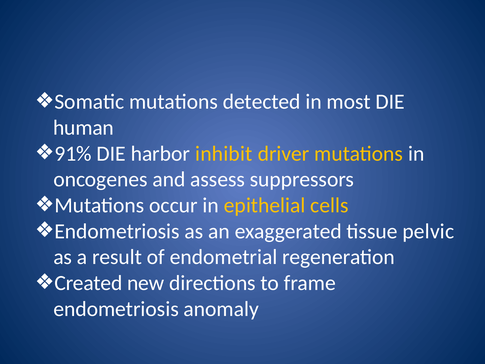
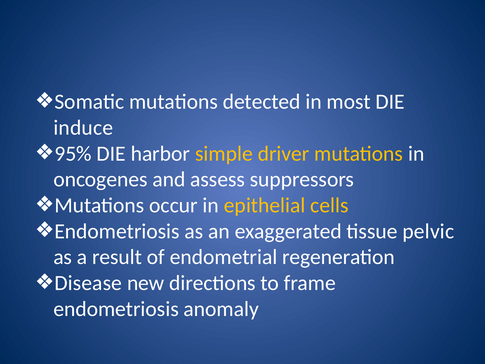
human: human -> induce
91%: 91% -> 95%
inhibit: inhibit -> simple
Created: Created -> Disease
